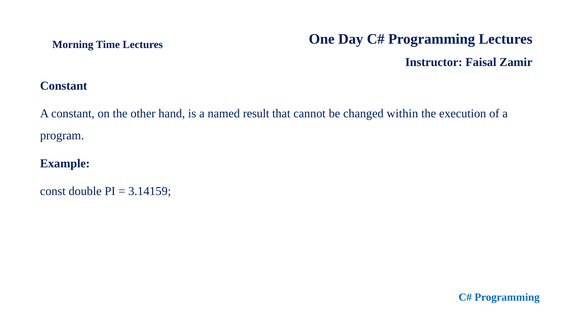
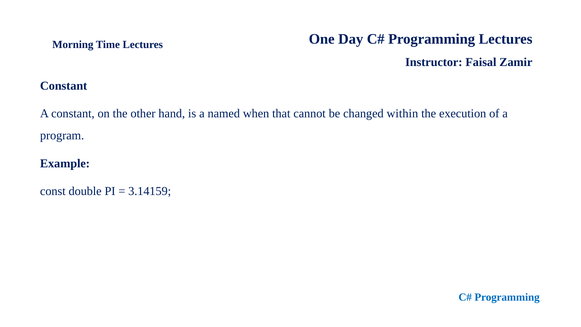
result: result -> when
